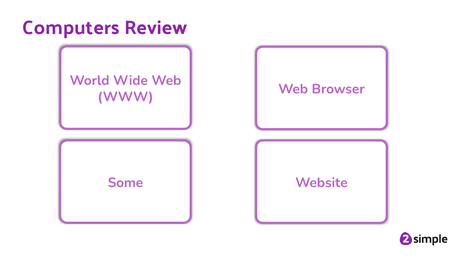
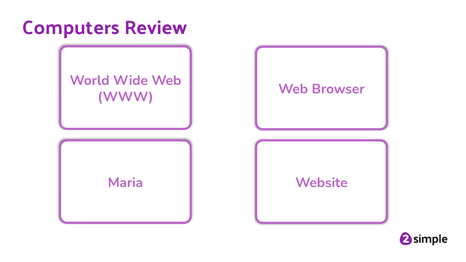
Some: Some -> Maria
